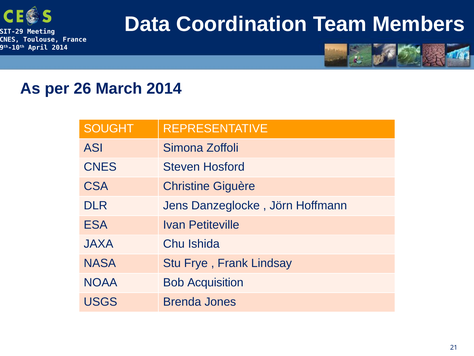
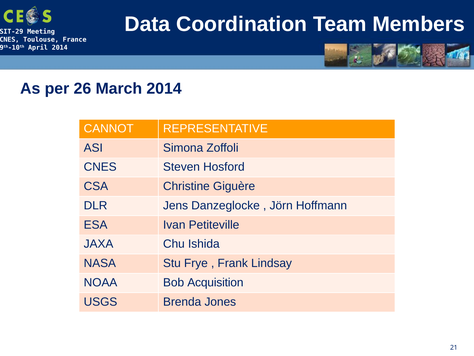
SOUGHT: SOUGHT -> CANNOT
